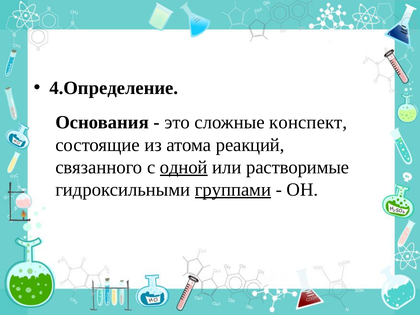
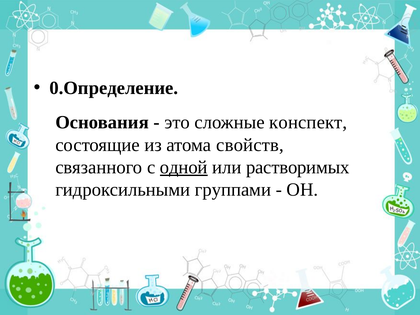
4.Определение: 4.Определение -> 0.Определение
реакций: реакций -> свойств
растворимые: растворимые -> растворимых
группами underline: present -> none
